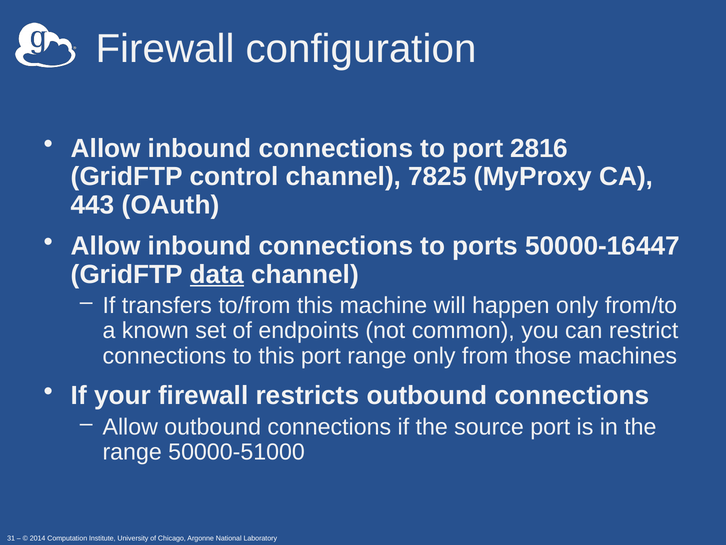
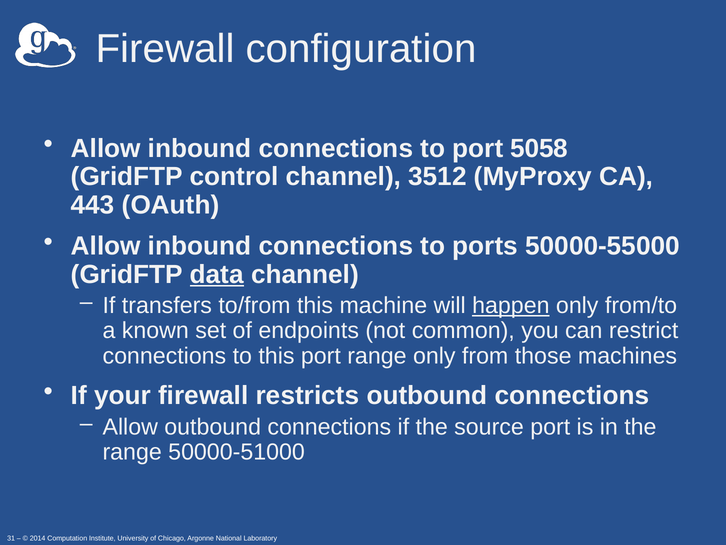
2816: 2816 -> 5058
7825: 7825 -> 3512
50000-16447: 50000-16447 -> 50000-55000
happen underline: none -> present
